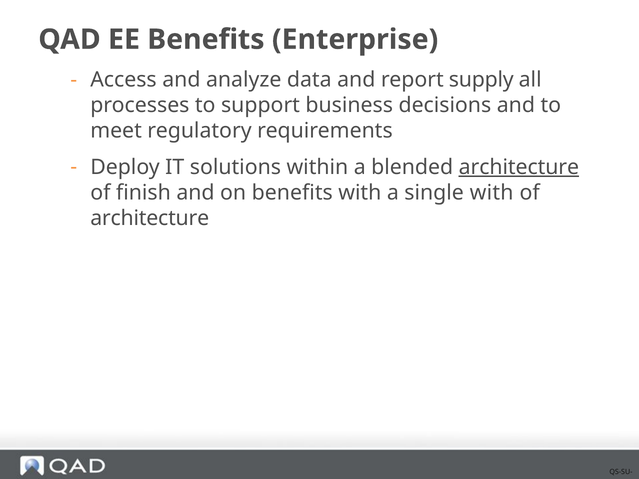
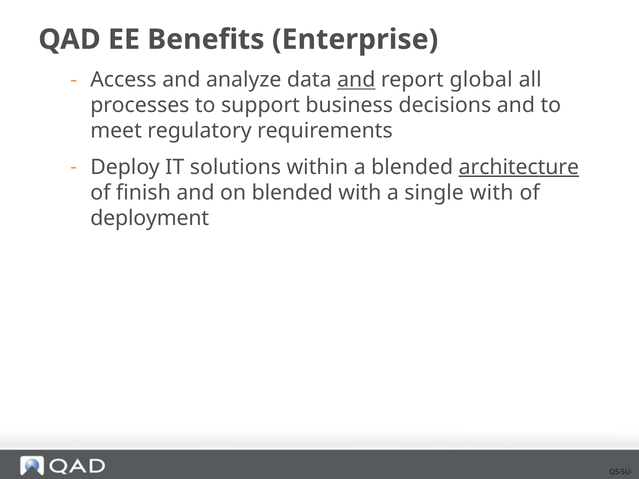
and at (356, 80) underline: none -> present
supply: supply -> global
on benefits: benefits -> blended
architecture at (150, 218): architecture -> deployment
